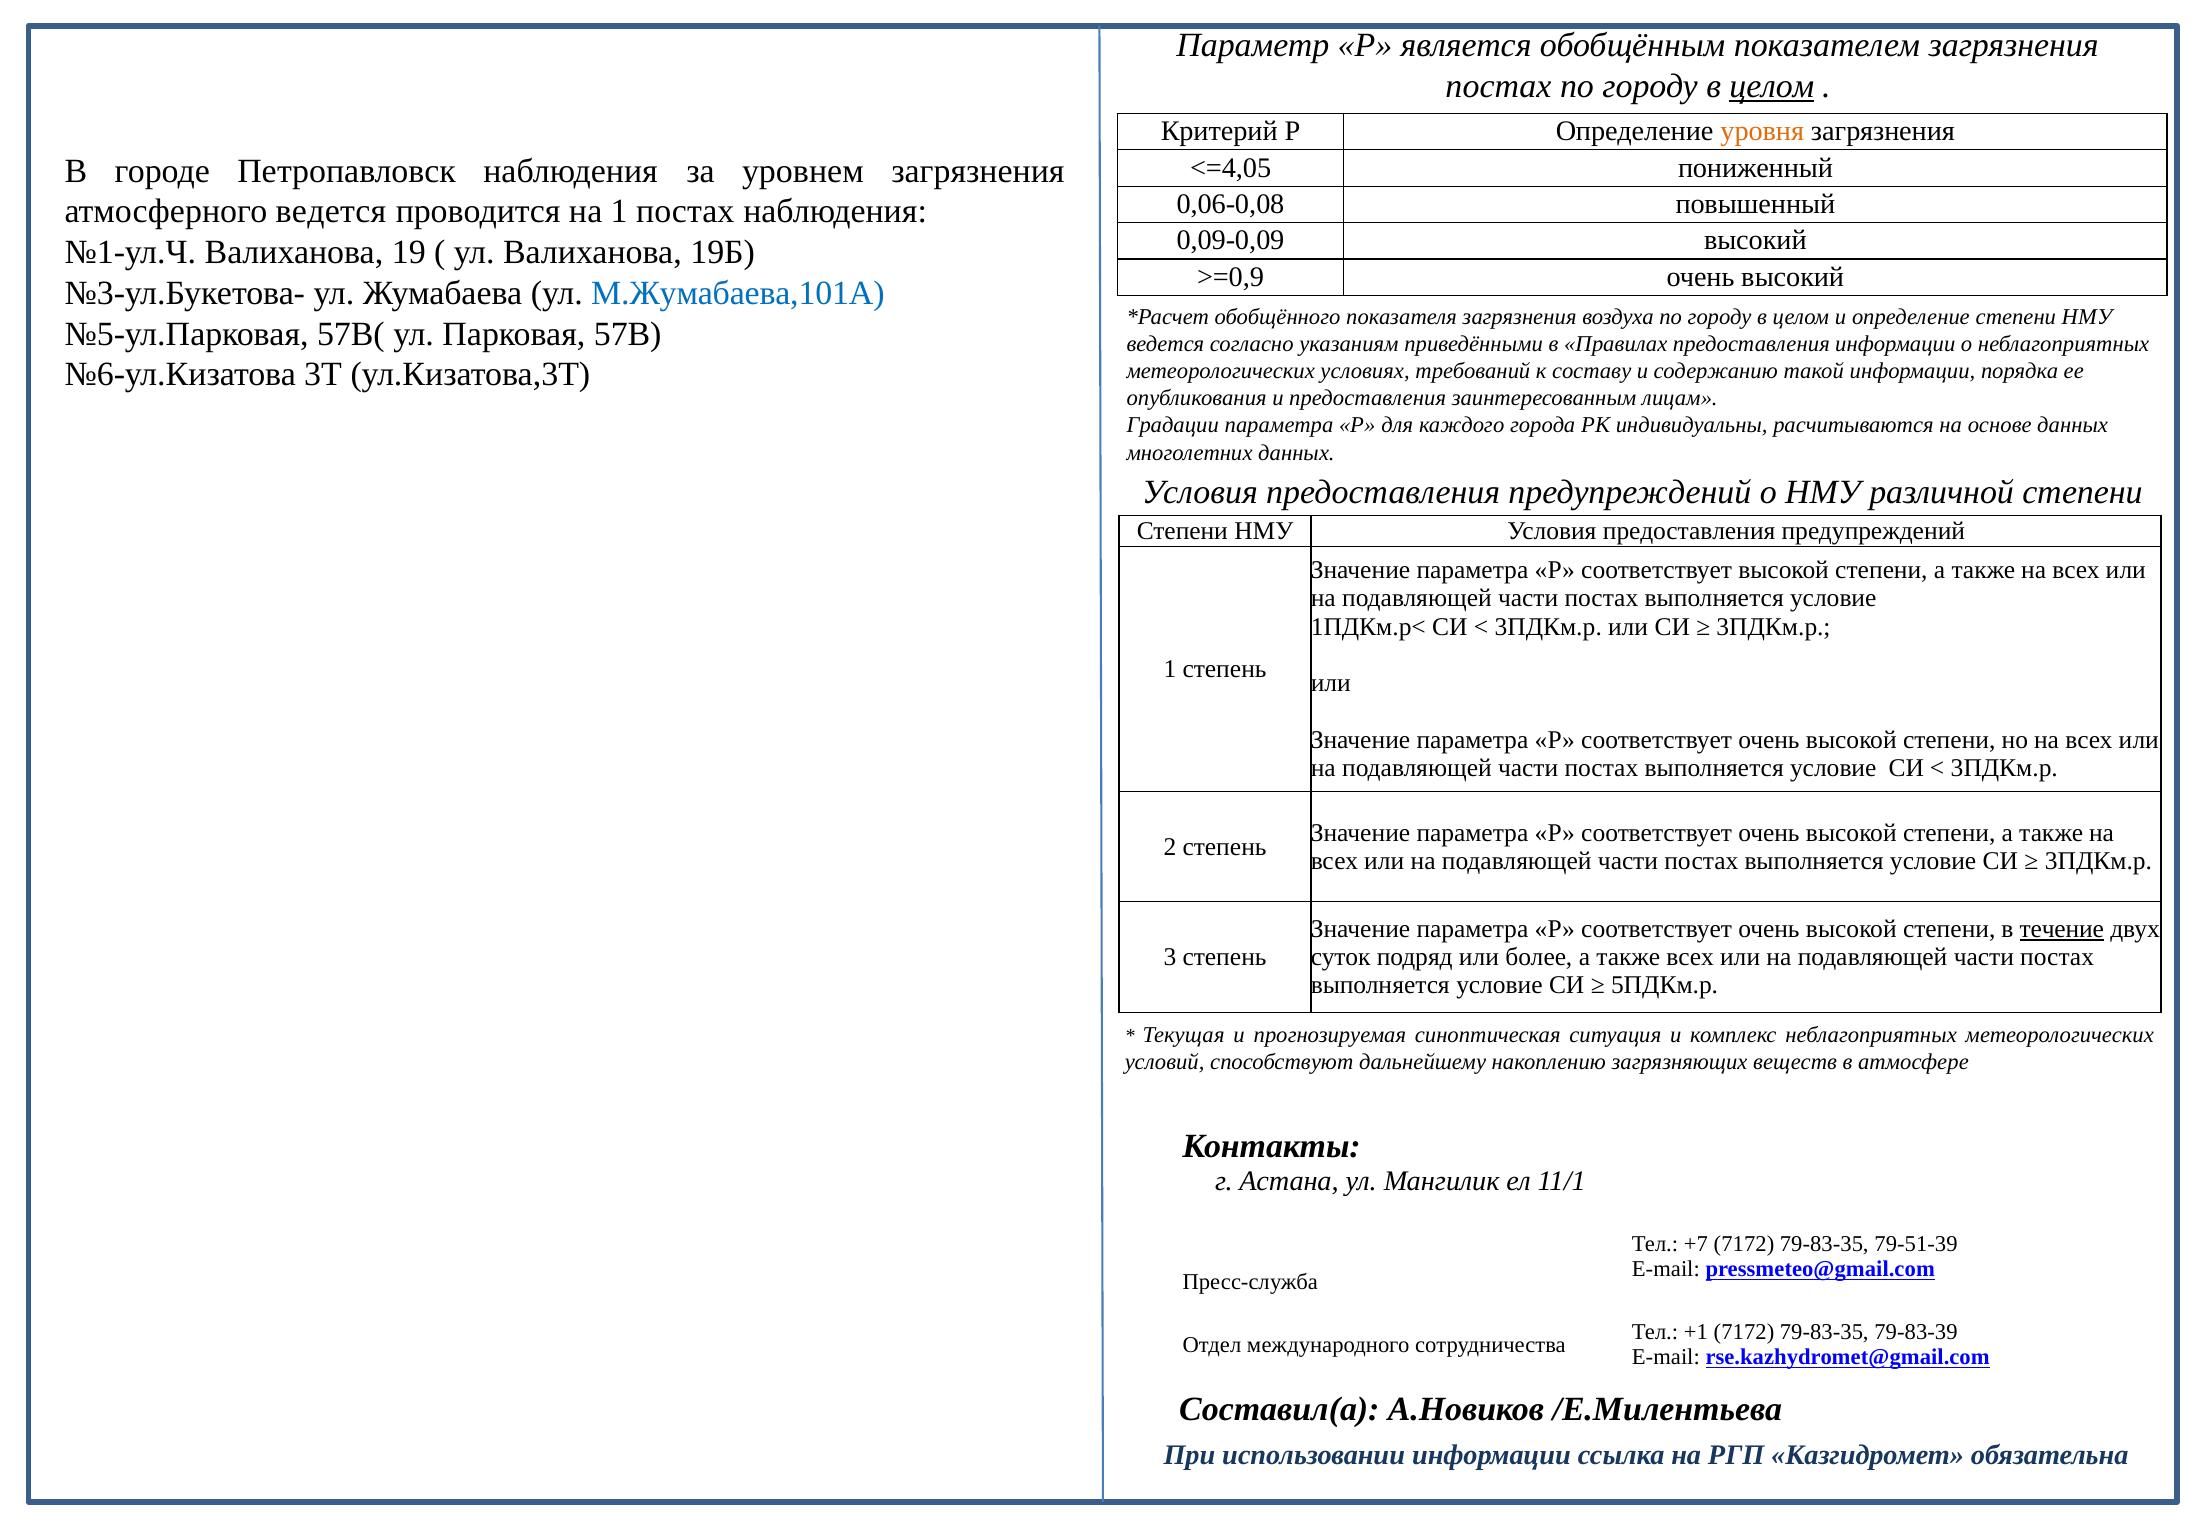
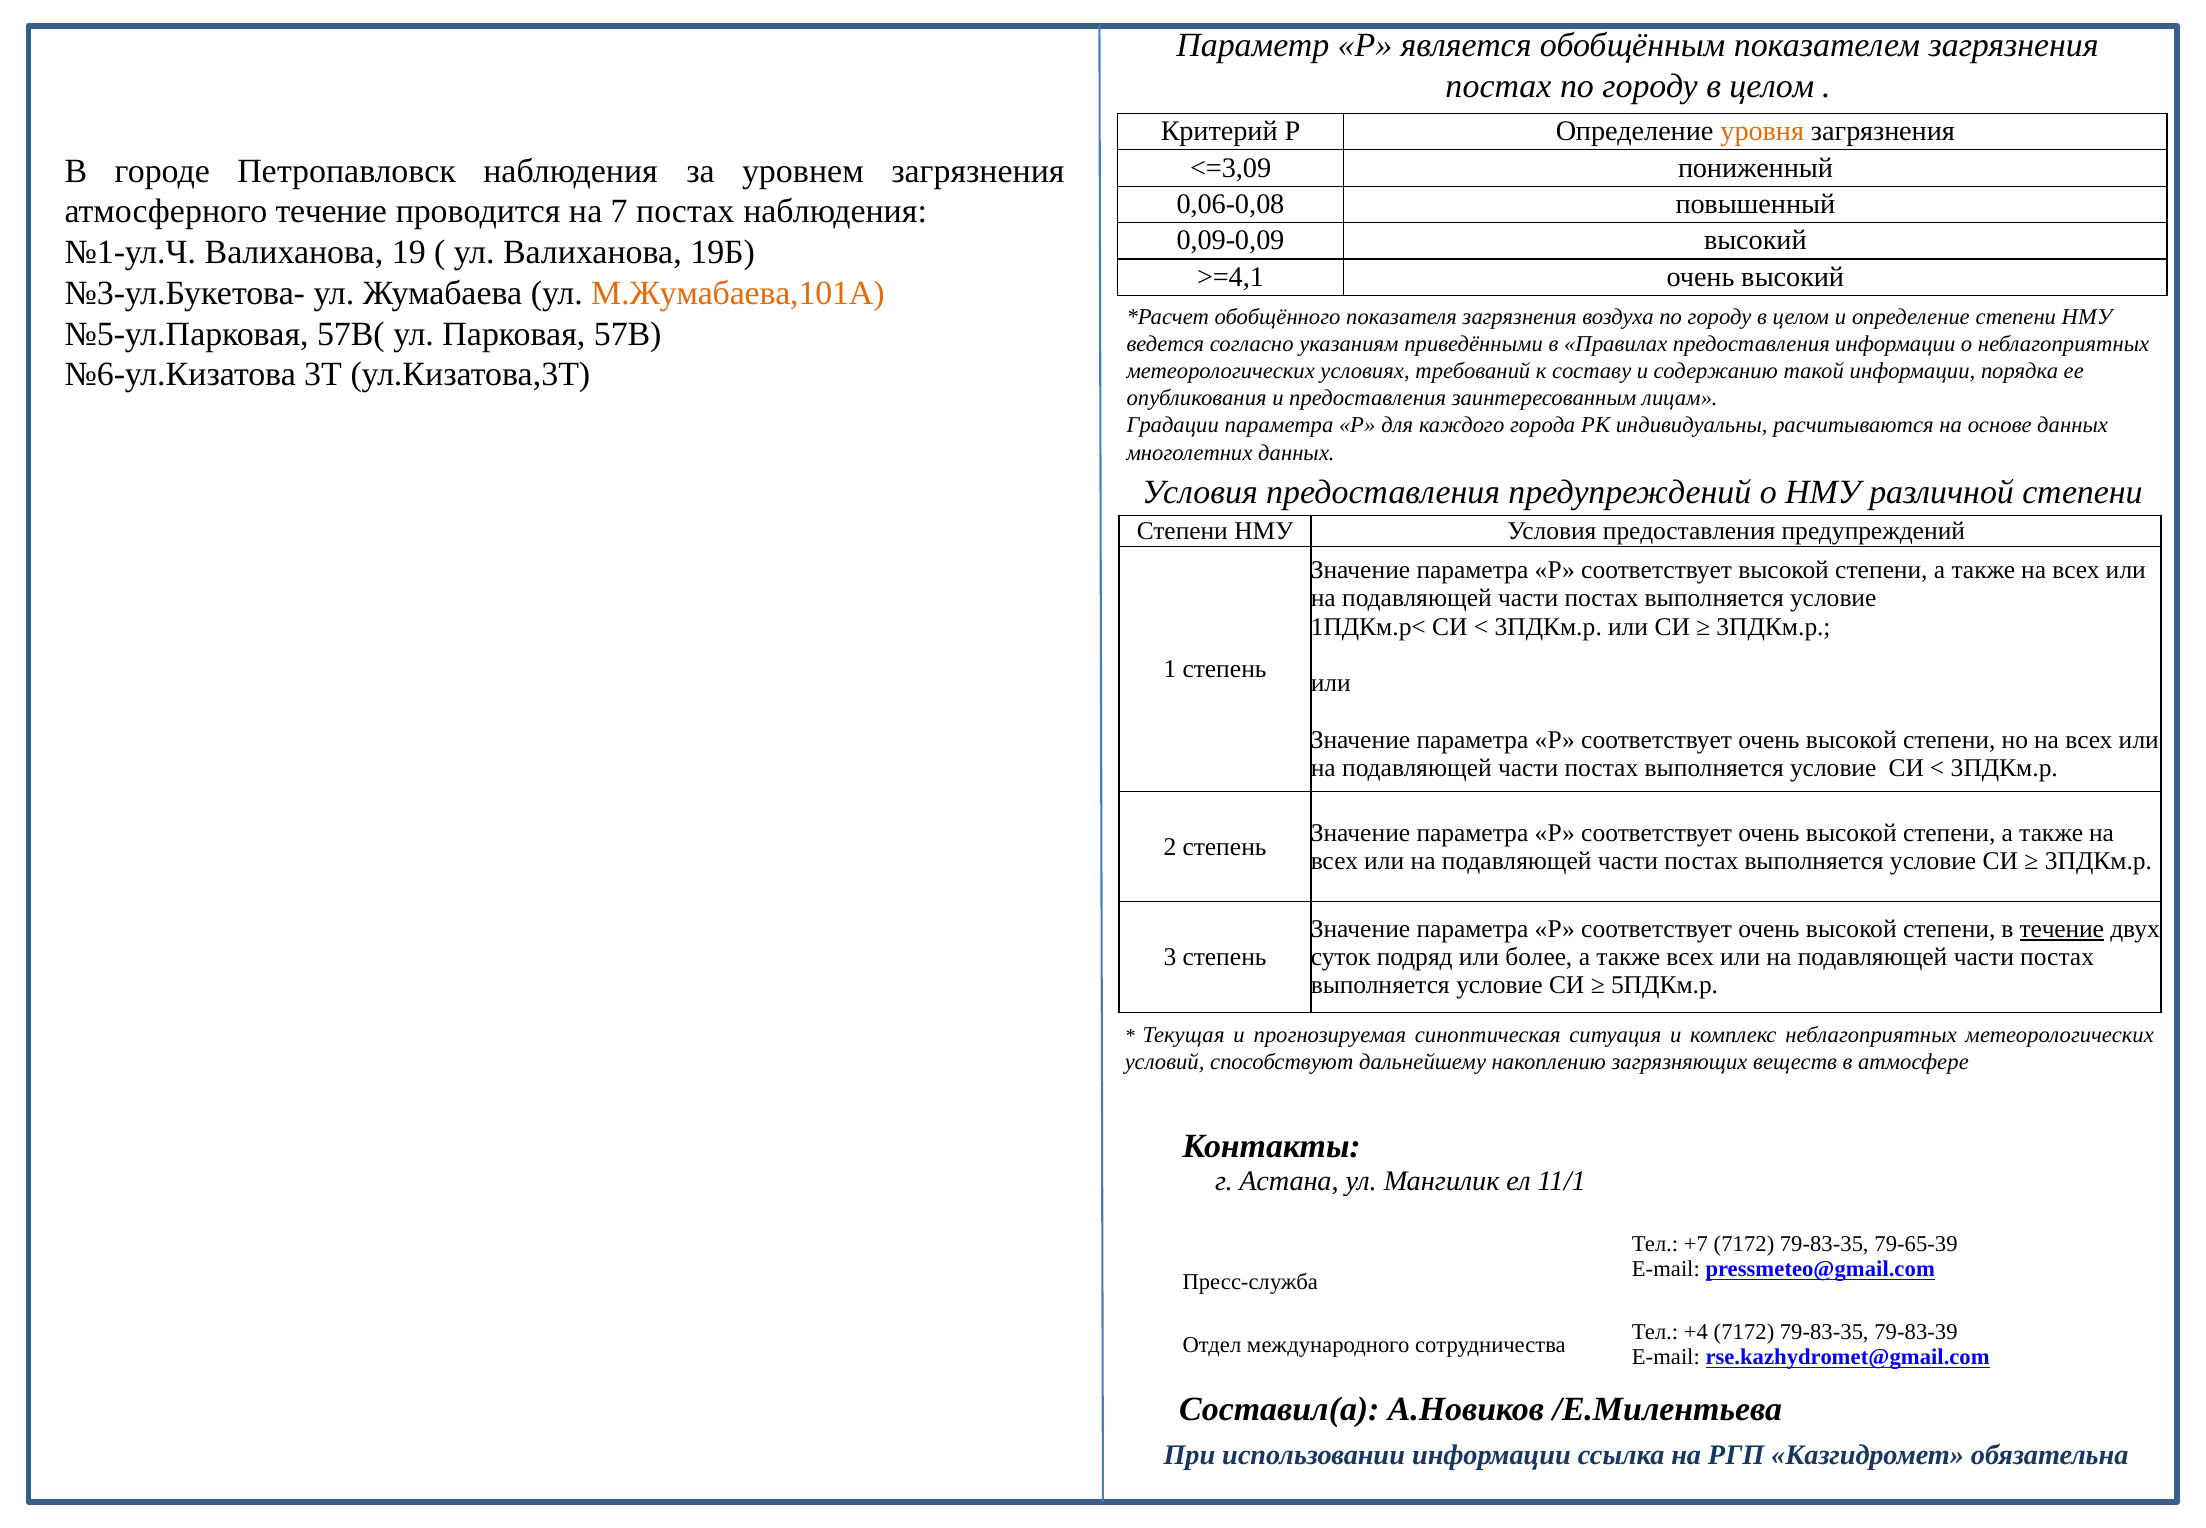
целом at (1772, 86) underline: present -> none
<=4,05: <=4,05 -> <=3,09
атмосферного ведется: ведется -> течение
на 1: 1 -> 7
>=0,9: >=0,9 -> >=4,1
М.Жумабаева,101А colour: blue -> orange
79-51-39: 79-51-39 -> 79-65-39
+1: +1 -> +4
